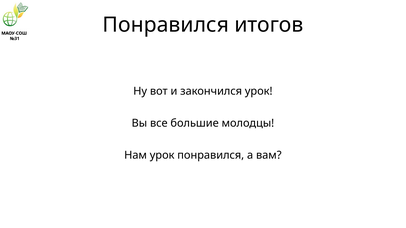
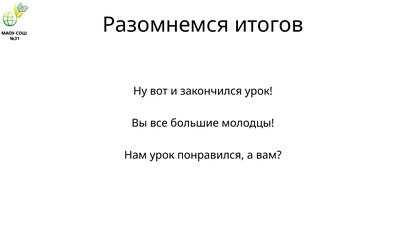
Понравился at (166, 25): Понравился -> Разомнемся
